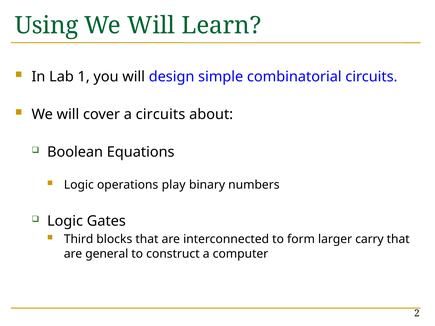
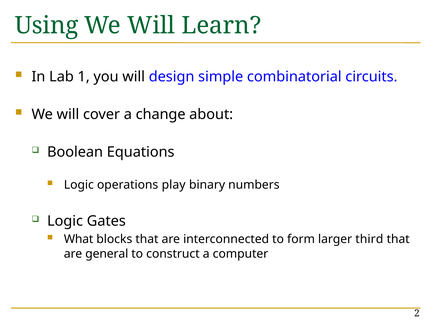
a circuits: circuits -> change
Third: Third -> What
carry: carry -> third
